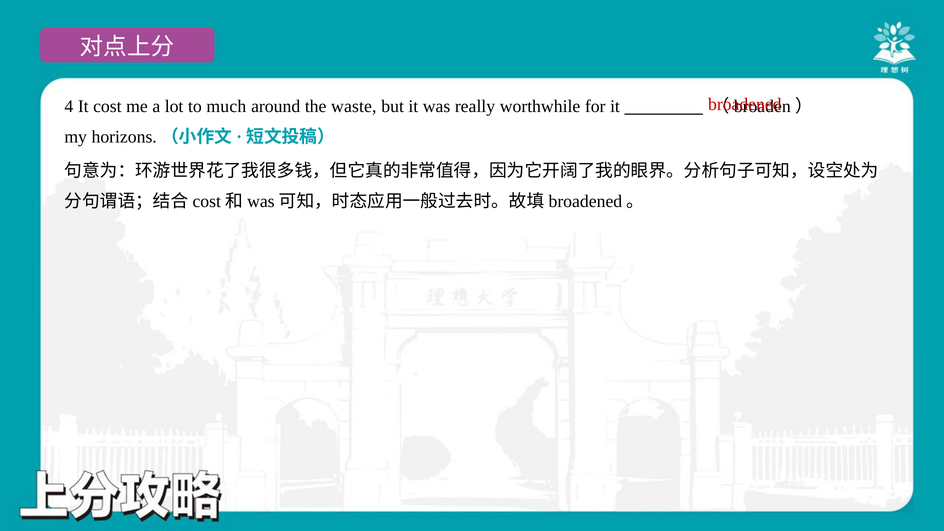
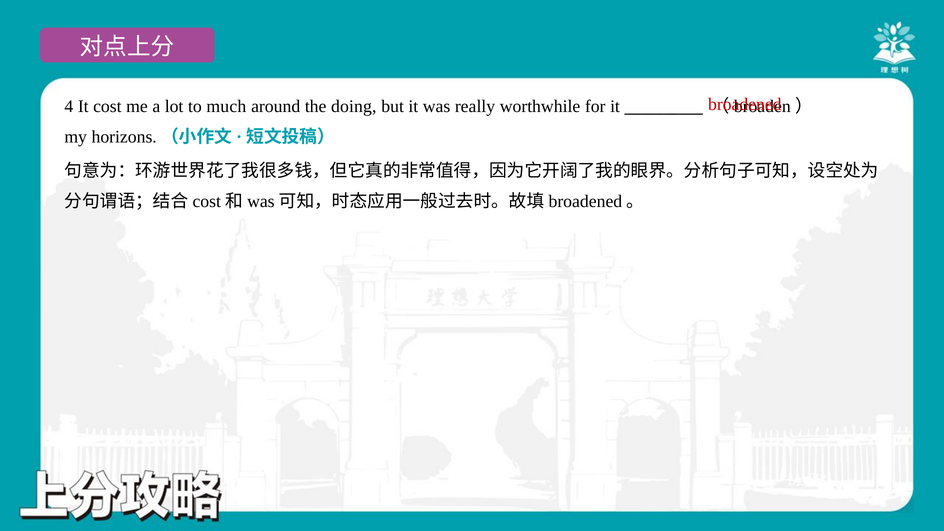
waste: waste -> doing
